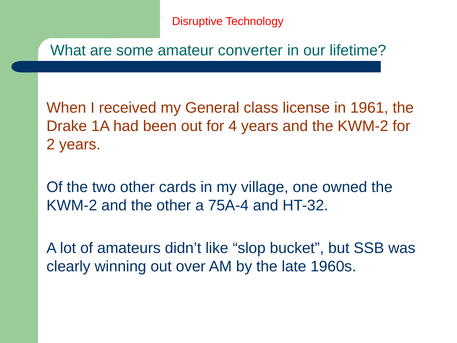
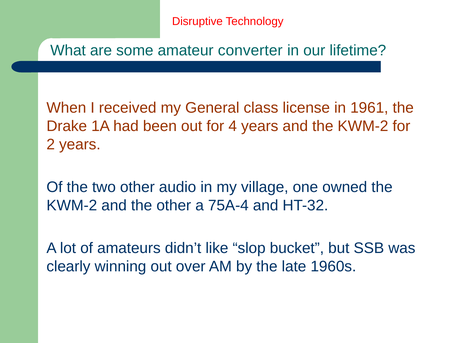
cards: cards -> audio
